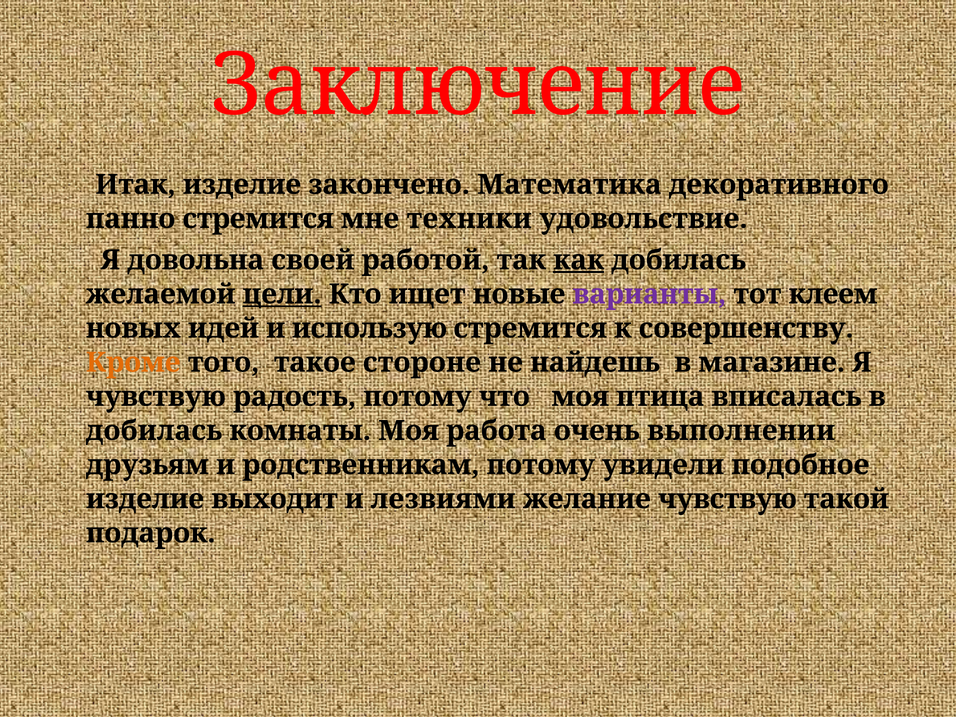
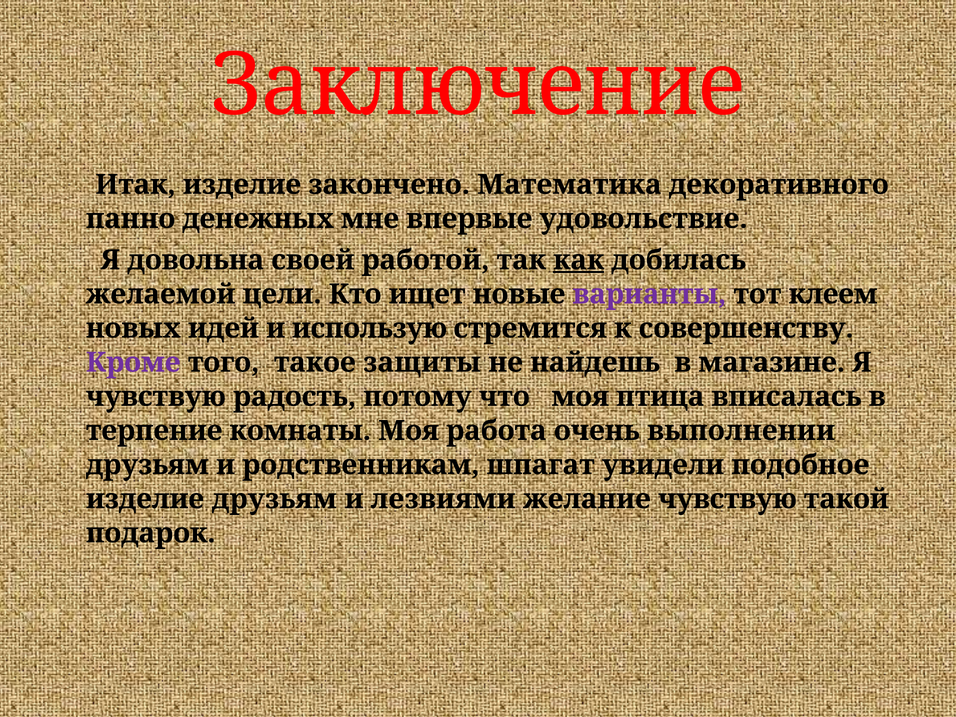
панно стремится: стремится -> денежных
техники: техники -> впервые
цели underline: present -> none
Кроме colour: orange -> purple
стороне: стороне -> защиты
добилась at (154, 431): добилась -> терпение
родственникам потому: потому -> шпагат
изделие выходит: выходит -> друзьям
